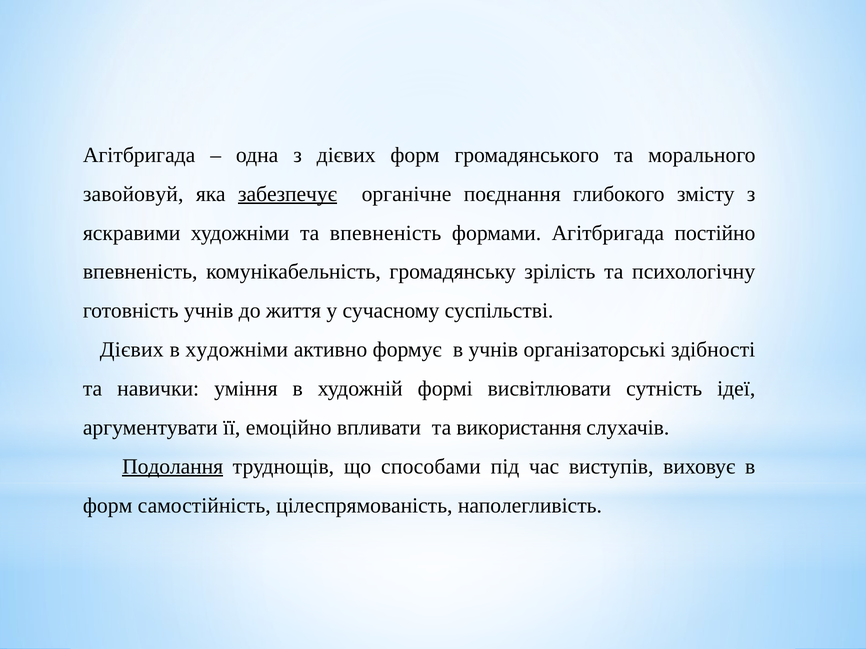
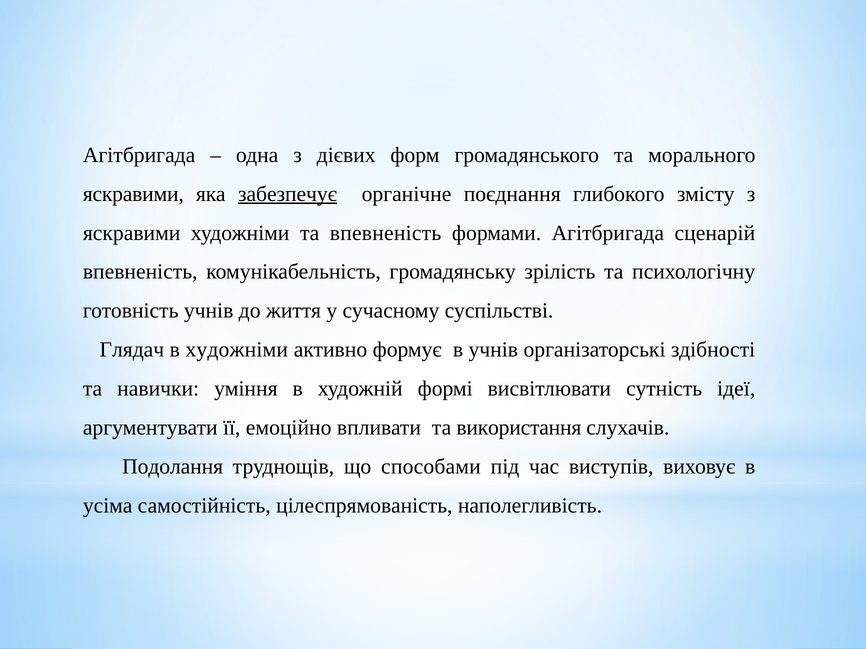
завойовуй at (133, 194): завойовуй -> яскравими
постійно: постійно -> сценарій
Дієвих at (132, 350): Дієвих -> Глядач
Подолання underline: present -> none
форм at (108, 506): форм -> усіма
